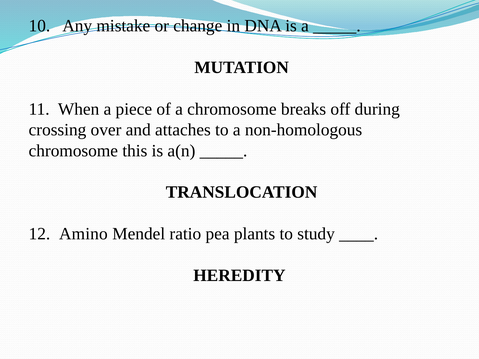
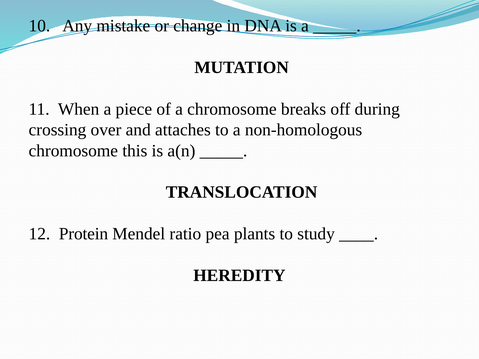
Amino: Amino -> Protein
